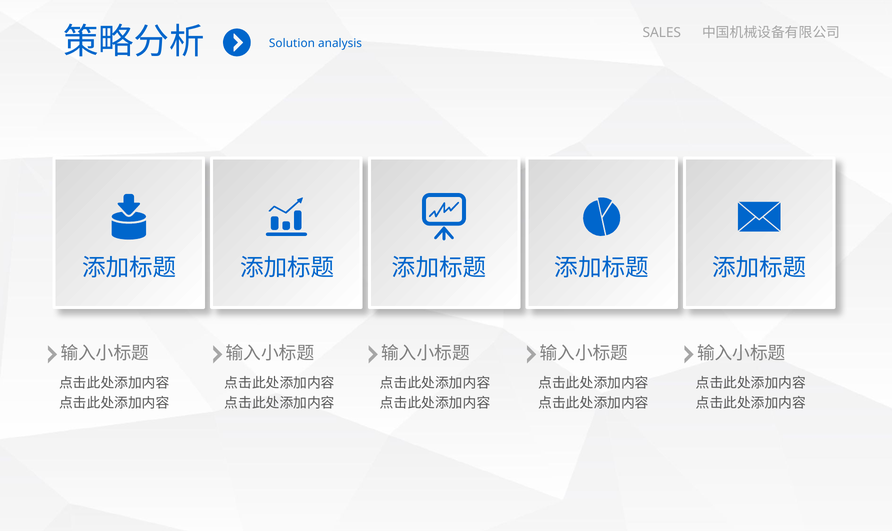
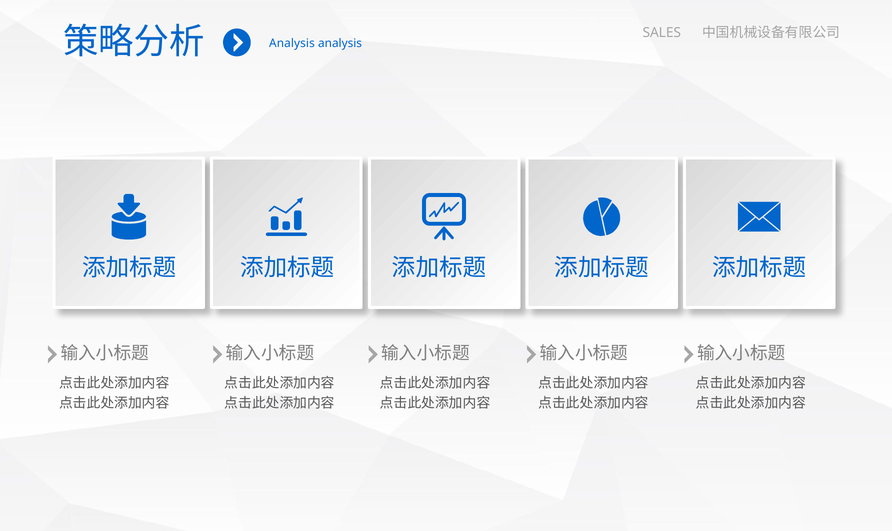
Solution at (292, 44): Solution -> Analysis
